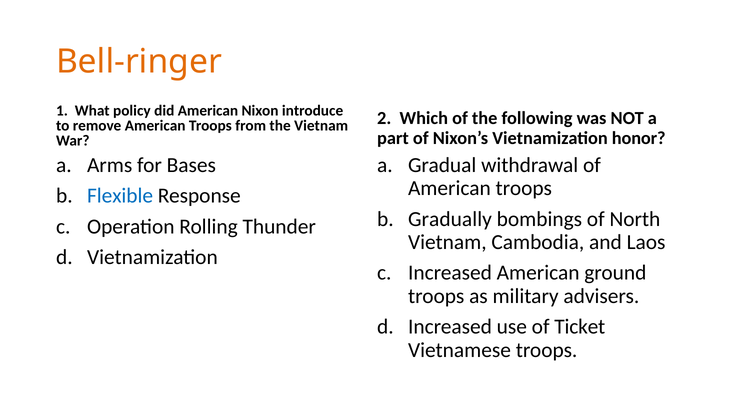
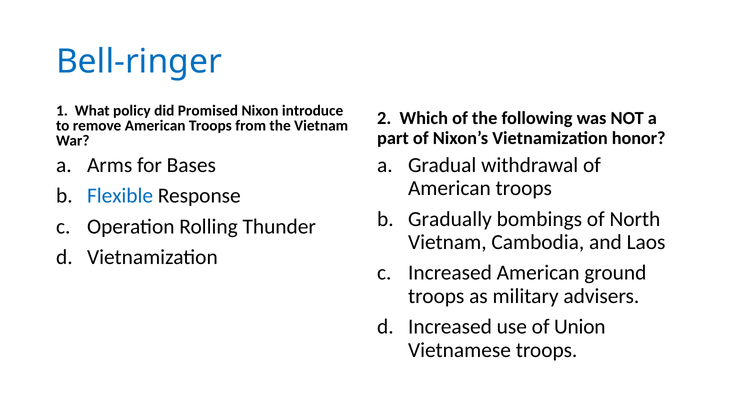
Bell-ringer colour: orange -> blue
did American: American -> Promised
Ticket: Ticket -> Union
